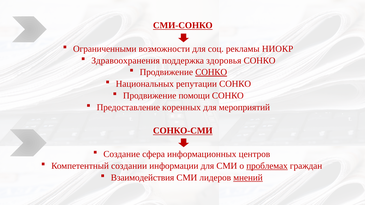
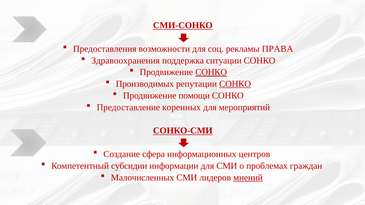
Ограниченными: Ограниченными -> Предоставления
НИОКР: НИОКР -> ПРАВА
здоровья: здоровья -> ситуации
Национальных: Национальных -> Производимых
СОНКО at (235, 84) underline: none -> present
создании: создании -> субсидии
проблемах underline: present -> none
Взаимодействия: Взаимодействия -> Малочисленных
